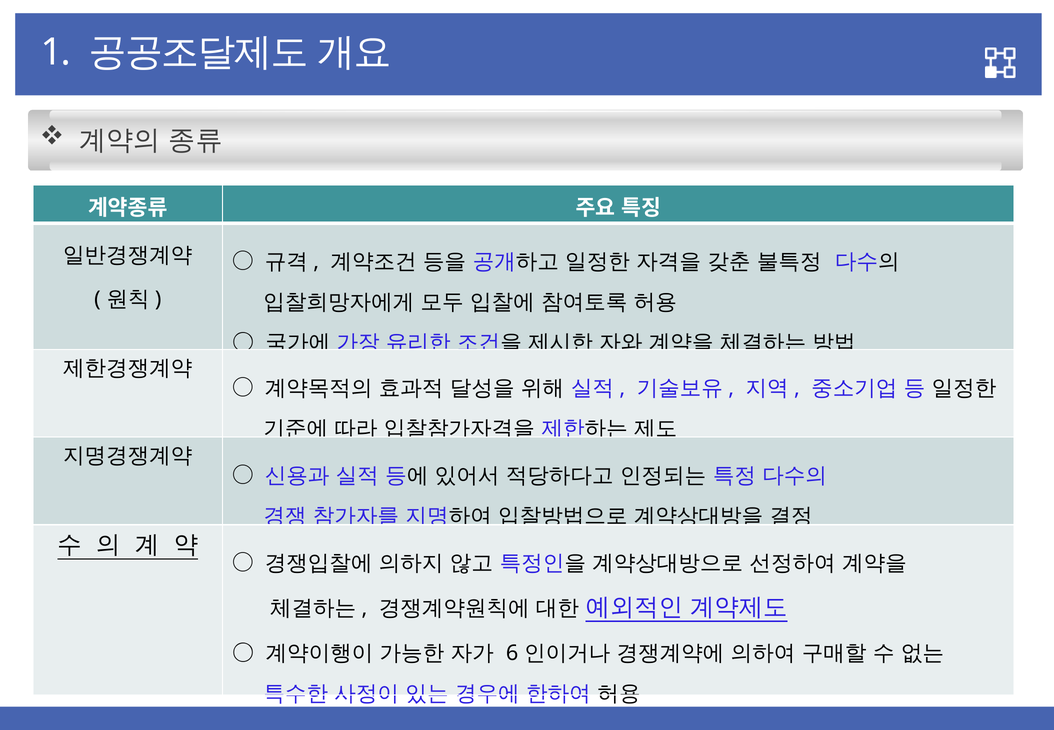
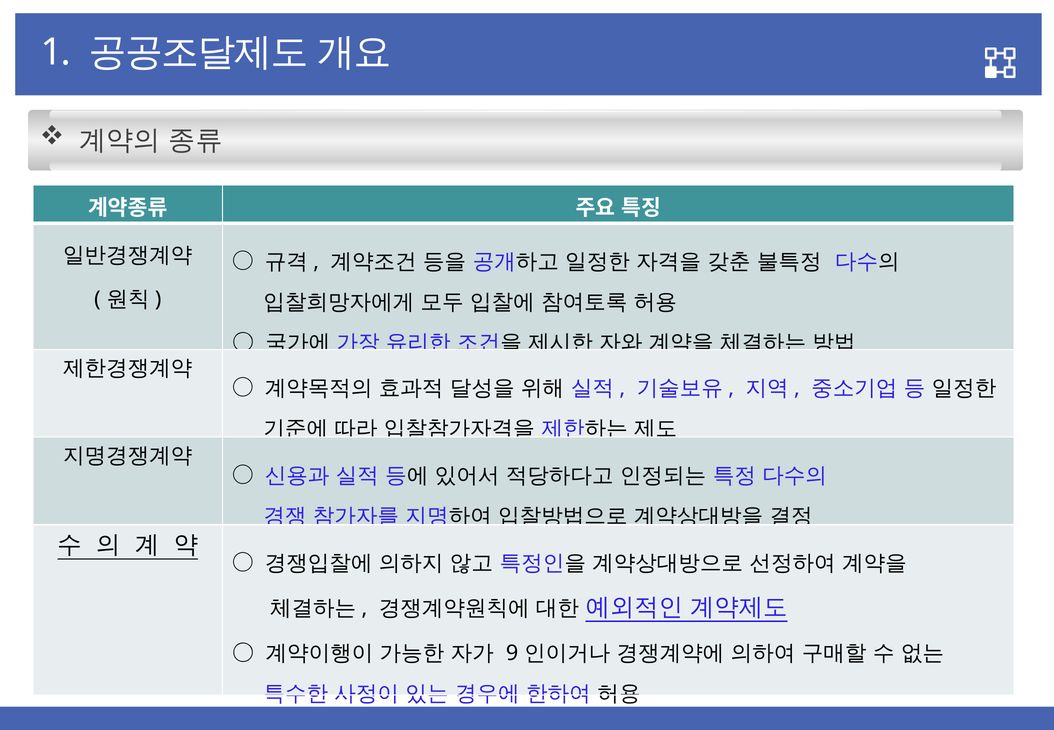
6: 6 -> 9
